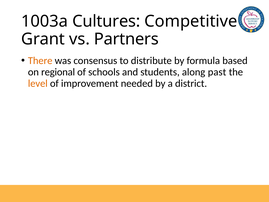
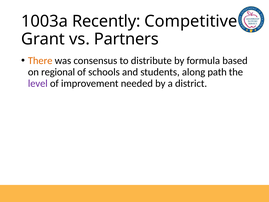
Cultures: Cultures -> Recently
past: past -> path
level colour: orange -> purple
